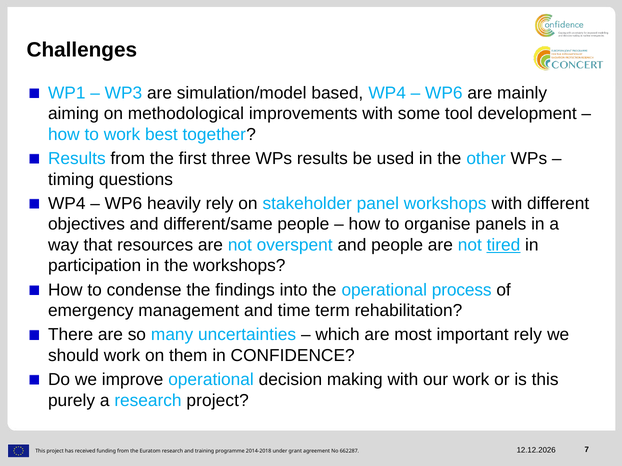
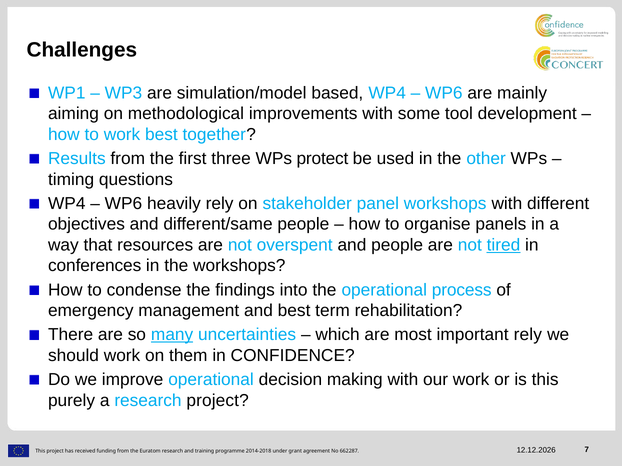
WPs results: results -> protect
participation: participation -> conferences
and time: time -> best
many underline: none -> present
